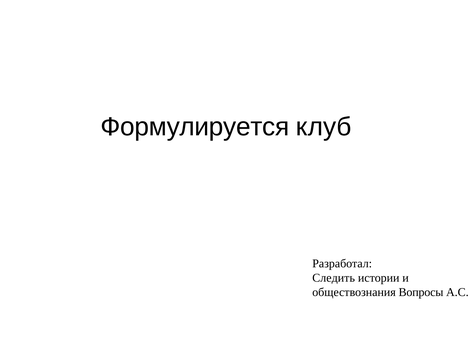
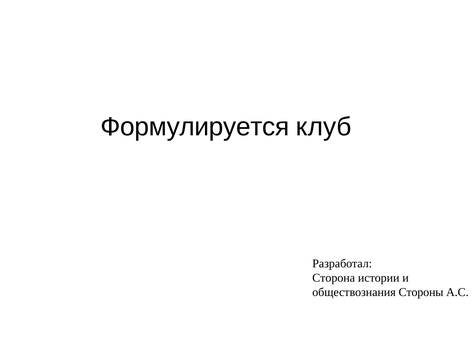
Следить: Следить -> Сторона
Вопросы: Вопросы -> Стороны
